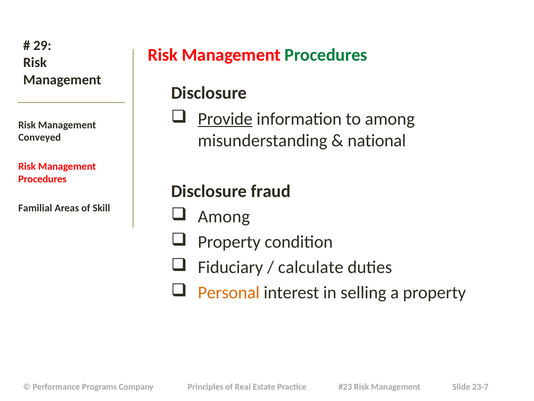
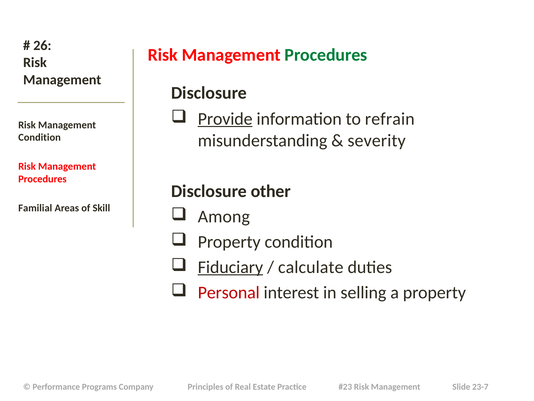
29: 29 -> 26
to among: among -> refrain
Conveyed at (40, 137): Conveyed -> Condition
national: national -> severity
fraud: fraud -> other
Fiduciary underline: none -> present
Personal colour: orange -> red
